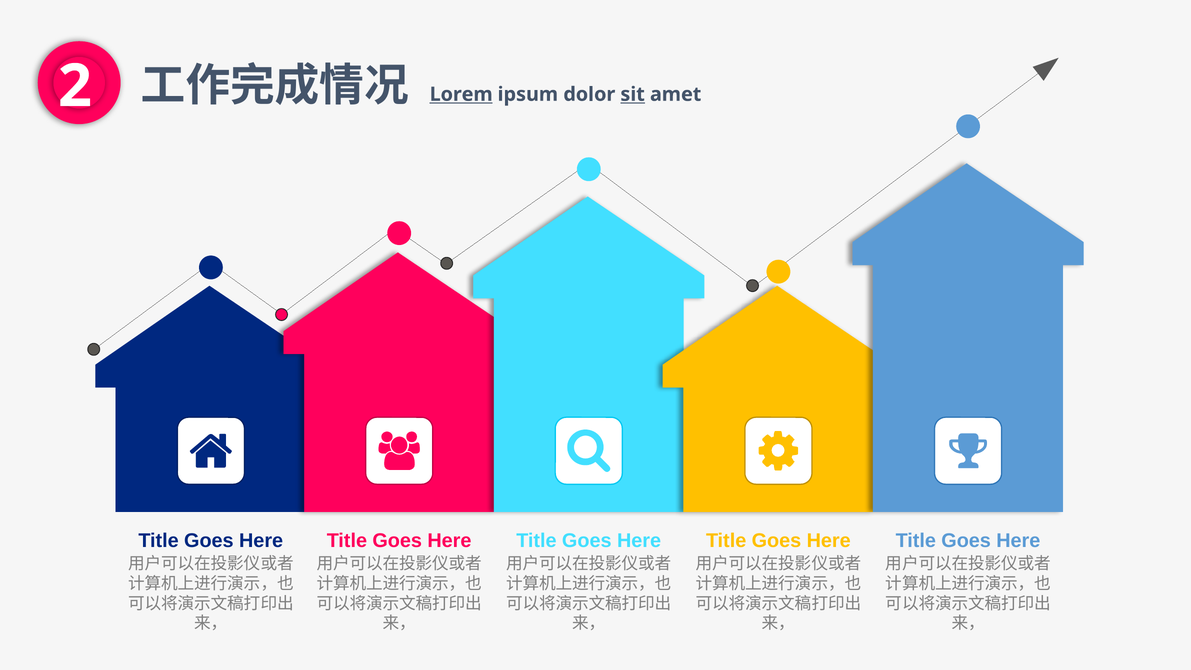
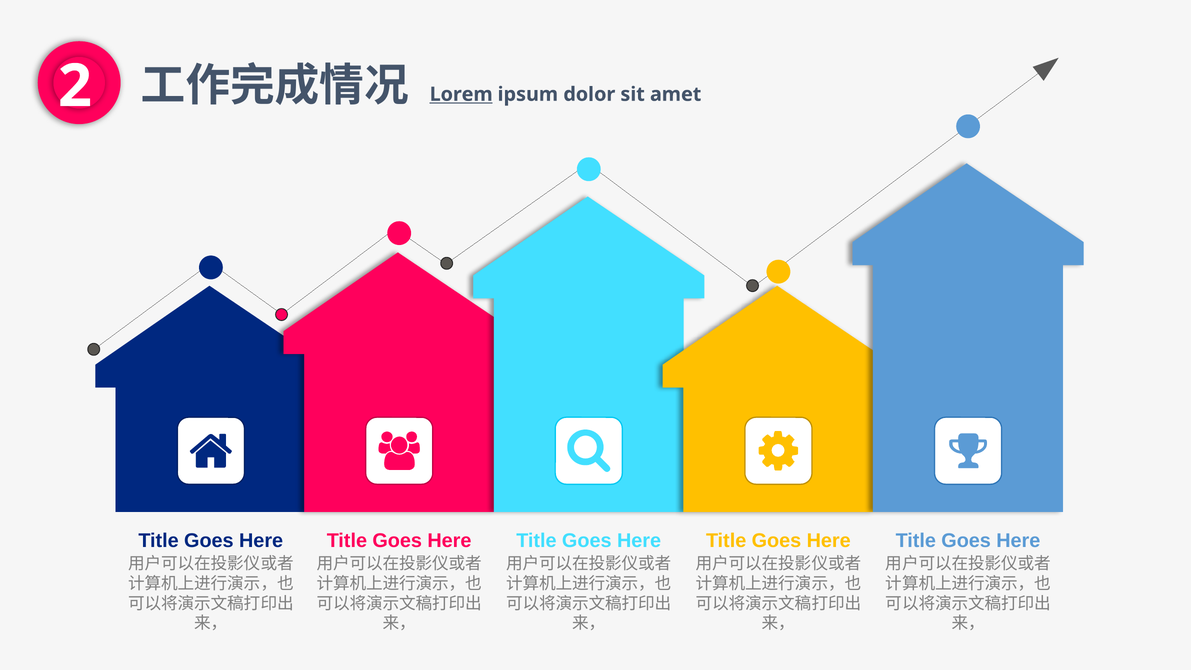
sit underline: present -> none
